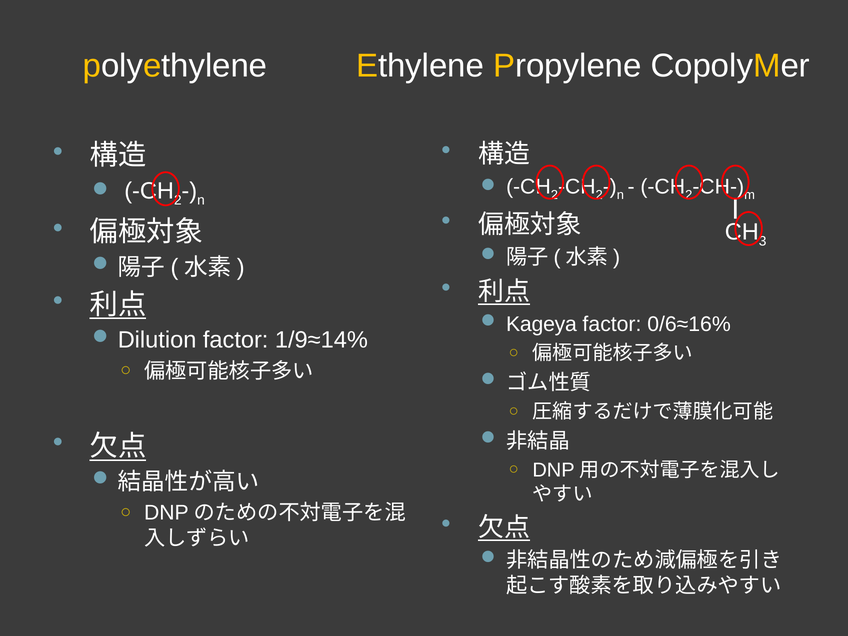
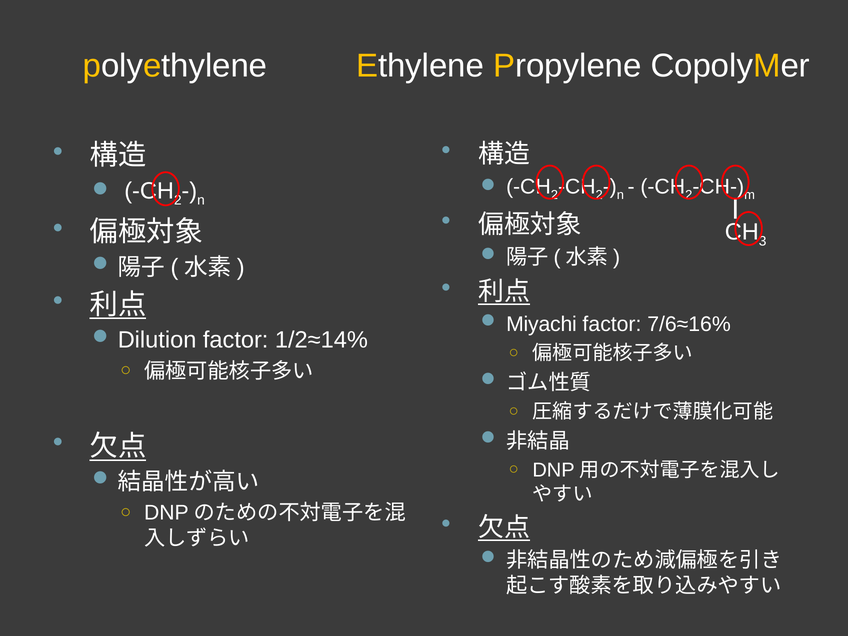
Kageya: Kageya -> Miyachi
0/6≈16%: 0/6≈16% -> 7/6≈16%
1/9≈14%: 1/9≈14% -> 1/2≈14%
